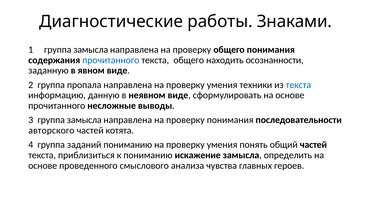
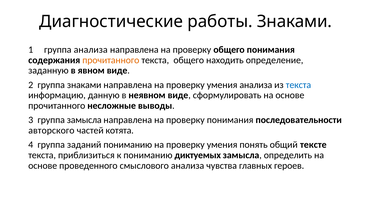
1 группа замысла: замысла -> анализа
прочитанного at (111, 60) colour: blue -> orange
осознанности: осознанности -> определение
группа пропала: пропала -> знаками
умения техники: техники -> анализа
общий частей: частей -> тексте
искажение: искажение -> диктуемых
